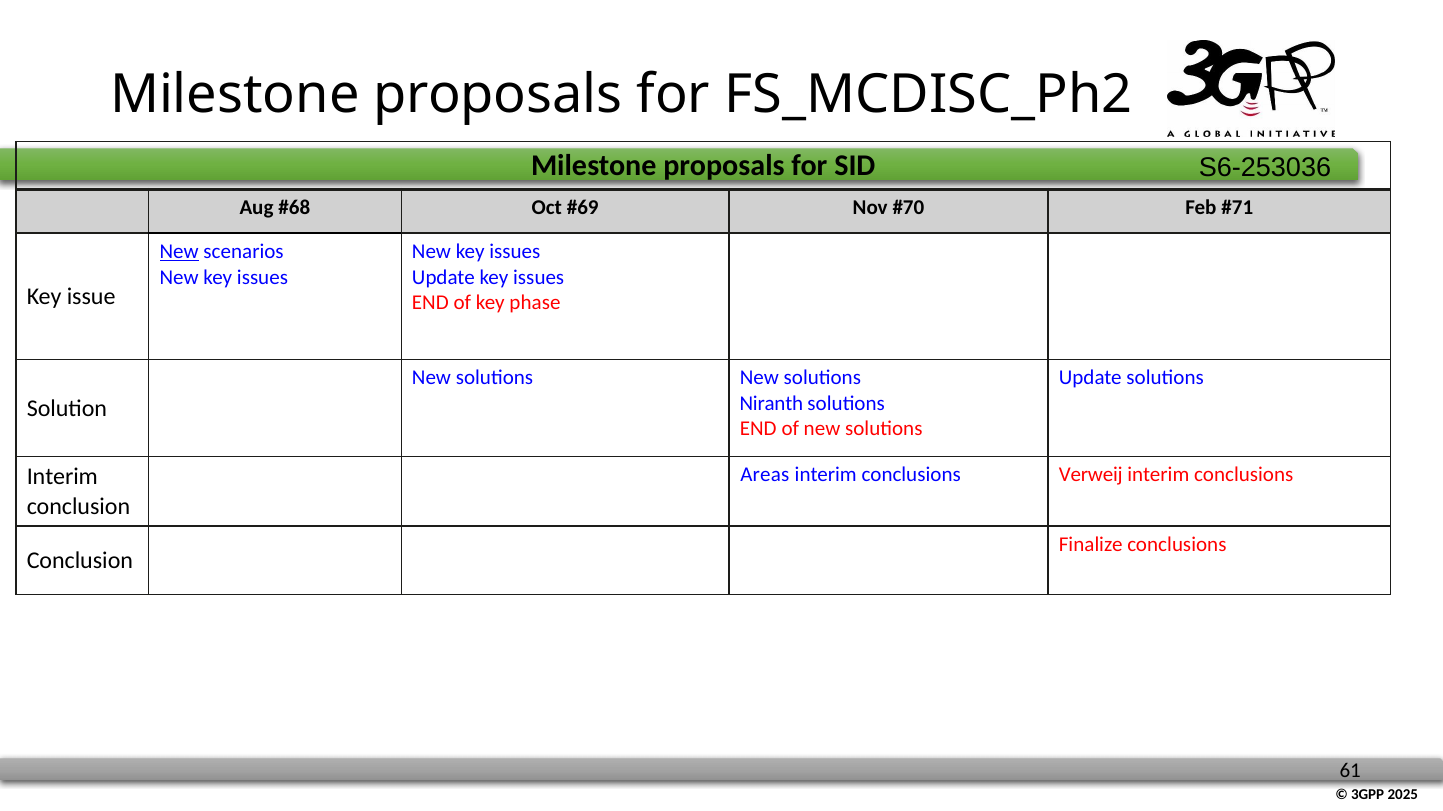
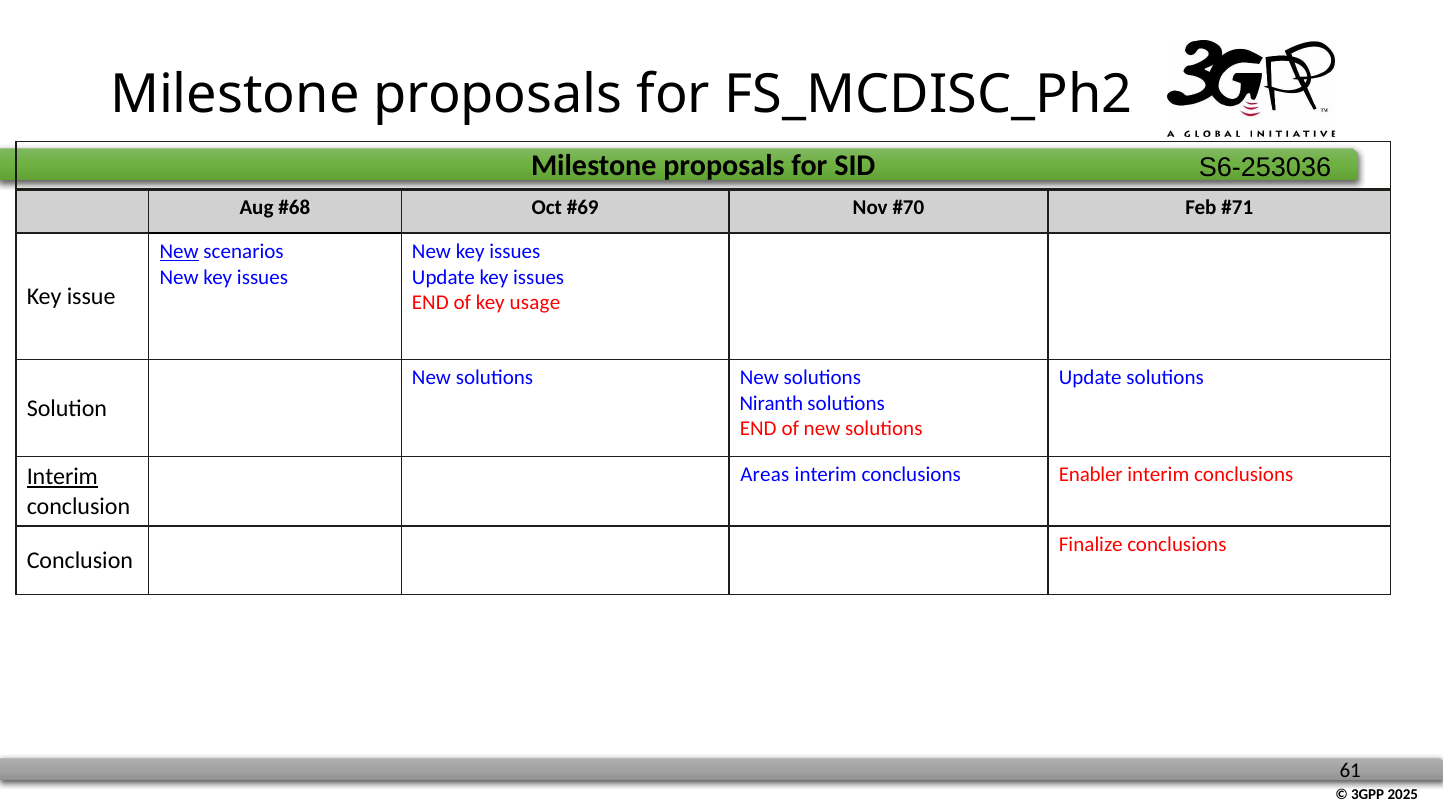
phase: phase -> usage
Verweij: Verweij -> Enabler
Interim at (62, 477) underline: none -> present
